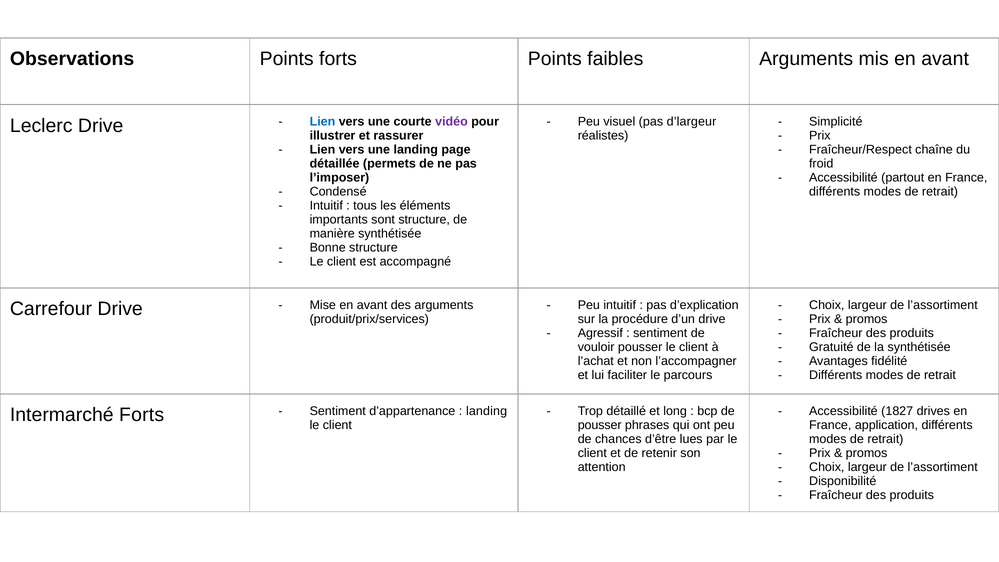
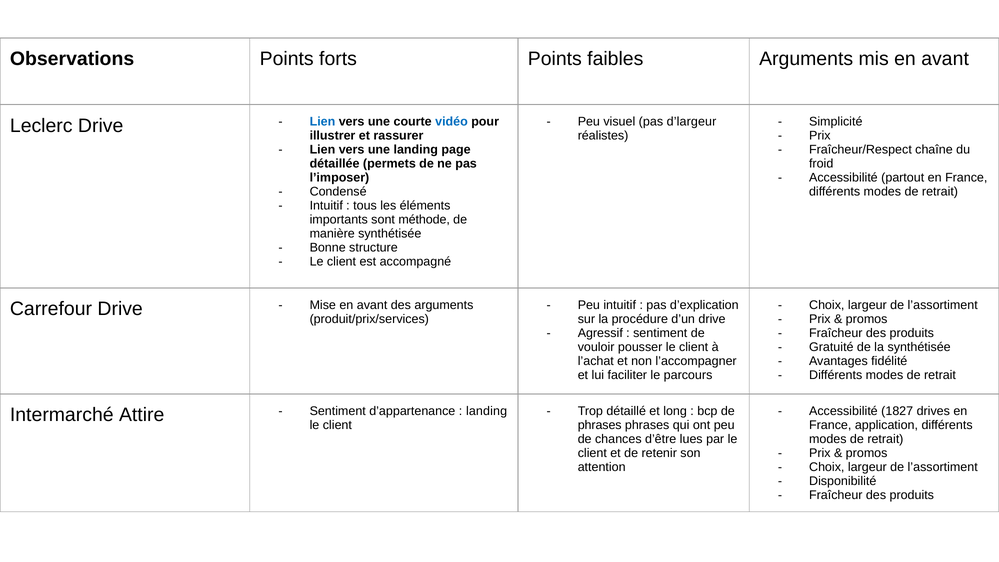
vidéo colour: purple -> blue
sont structure: structure -> méthode
Intermarché Forts: Forts -> Attire
pousser at (600, 425): pousser -> phrases
